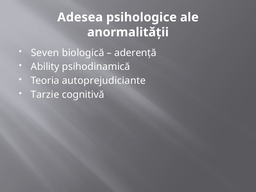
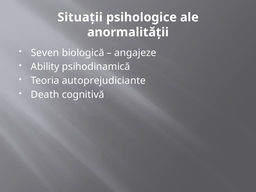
Adesea: Adesea -> Situaţii
aderenţă: aderenţă -> angajeze
Tarzie: Tarzie -> Death
